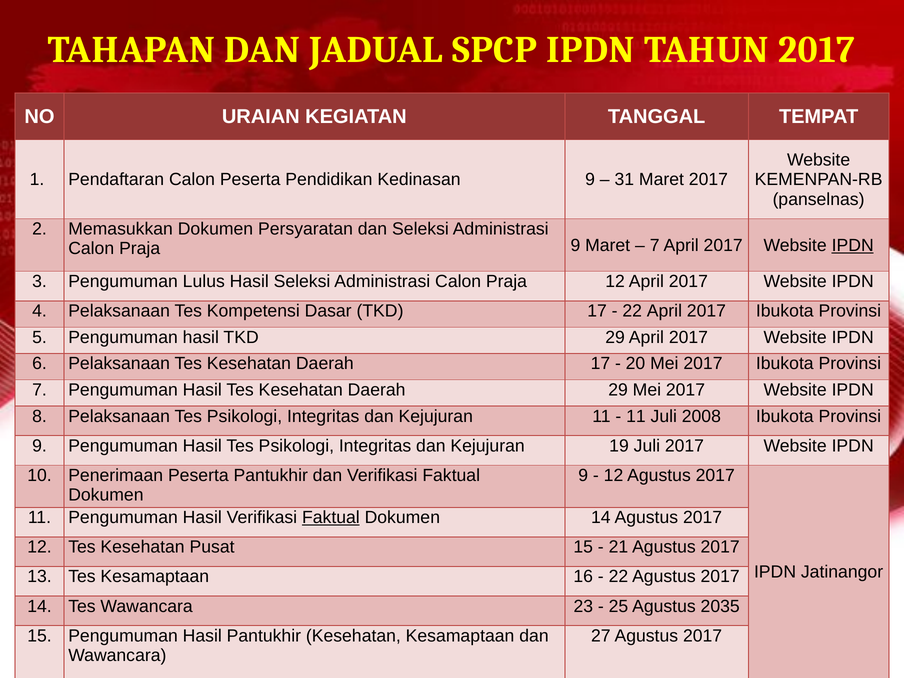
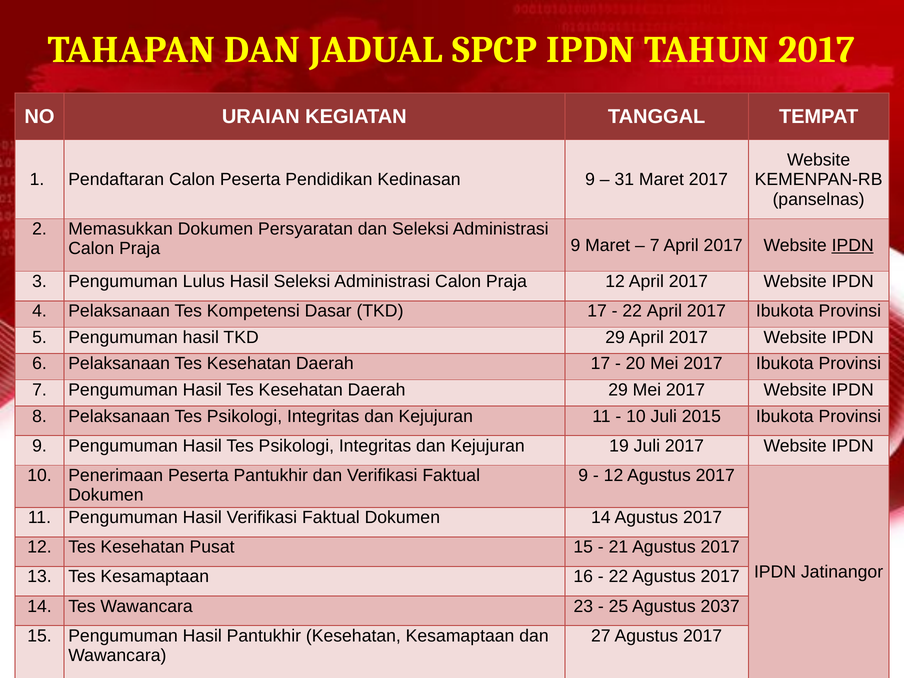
11 at (636, 416): 11 -> 10
2008: 2008 -> 2015
Faktual at (331, 518) underline: present -> none
2035: 2035 -> 2037
